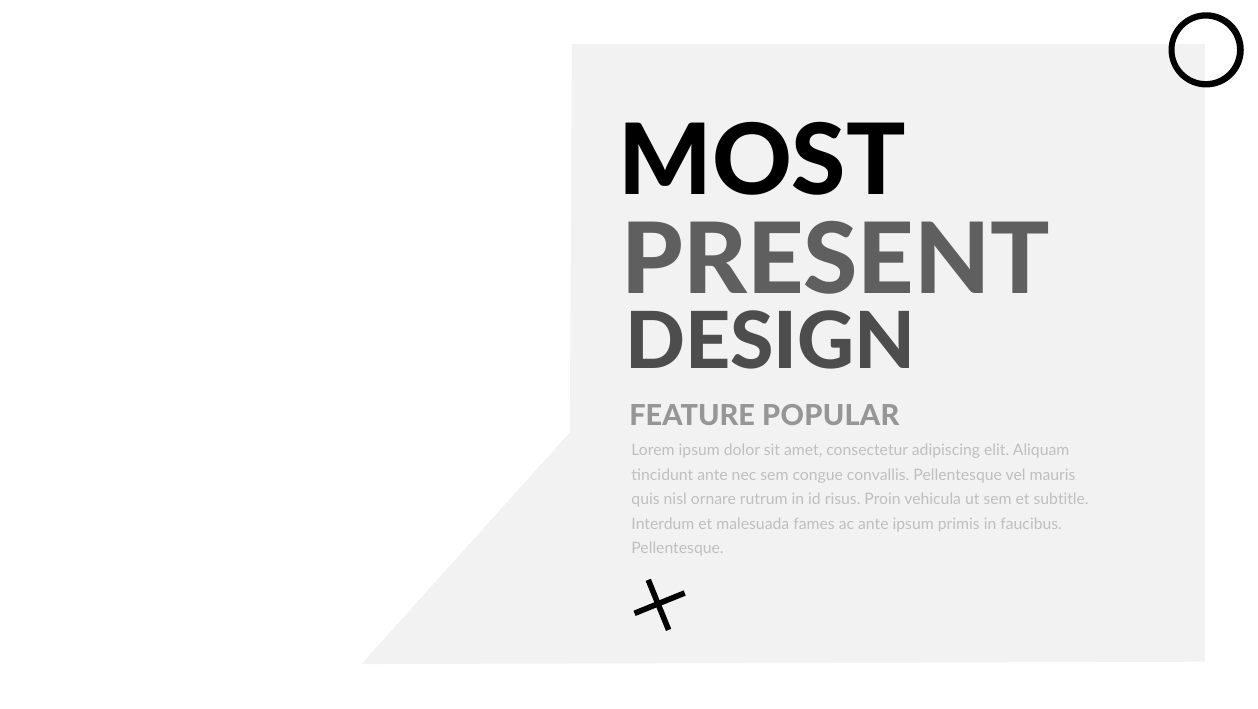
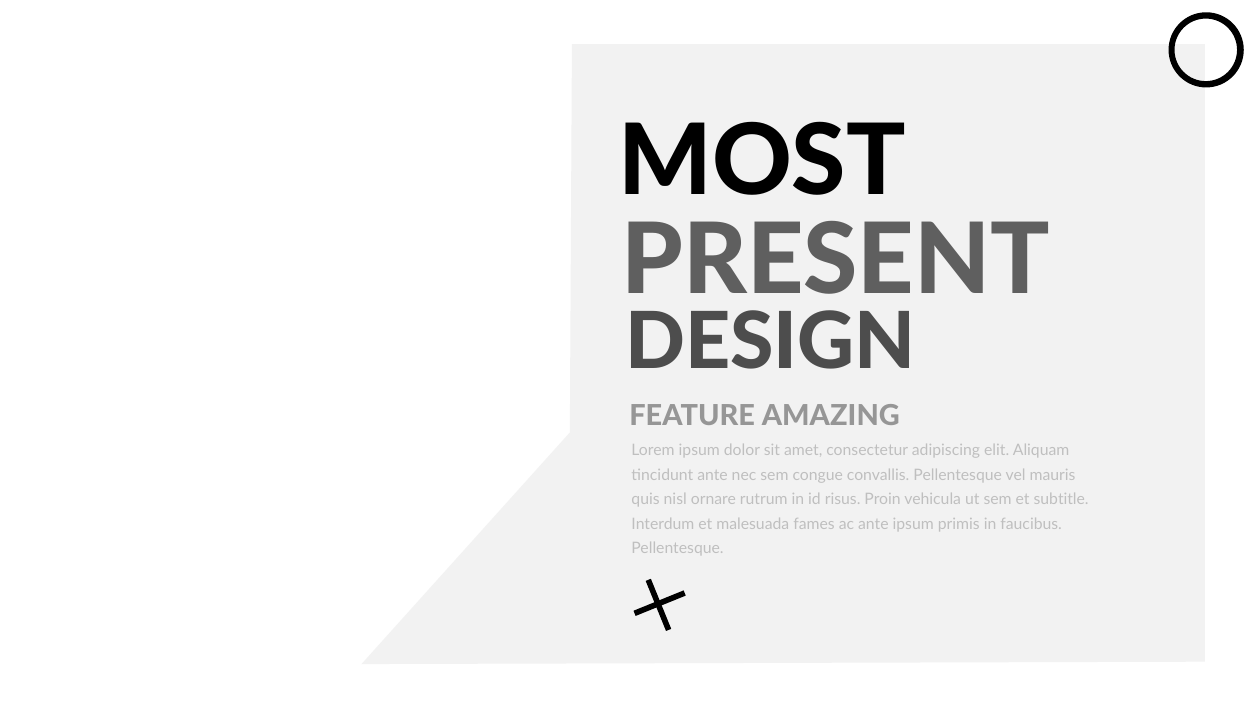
POPULAR: POPULAR -> AMAZING
